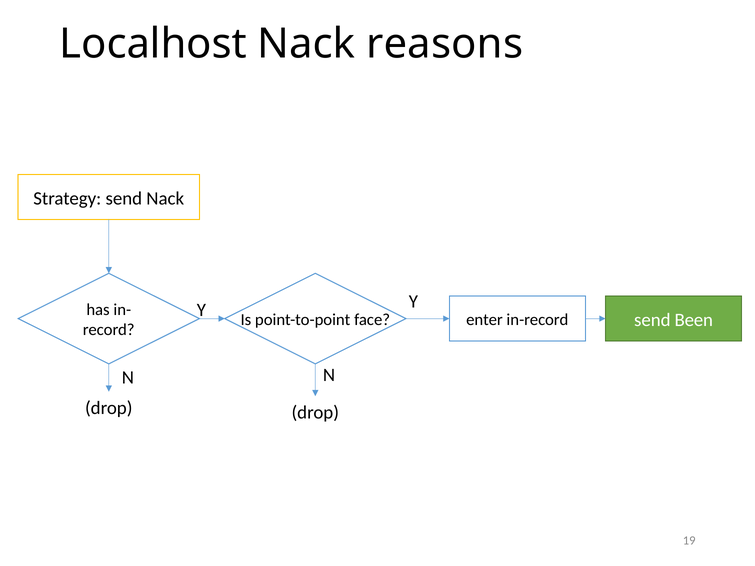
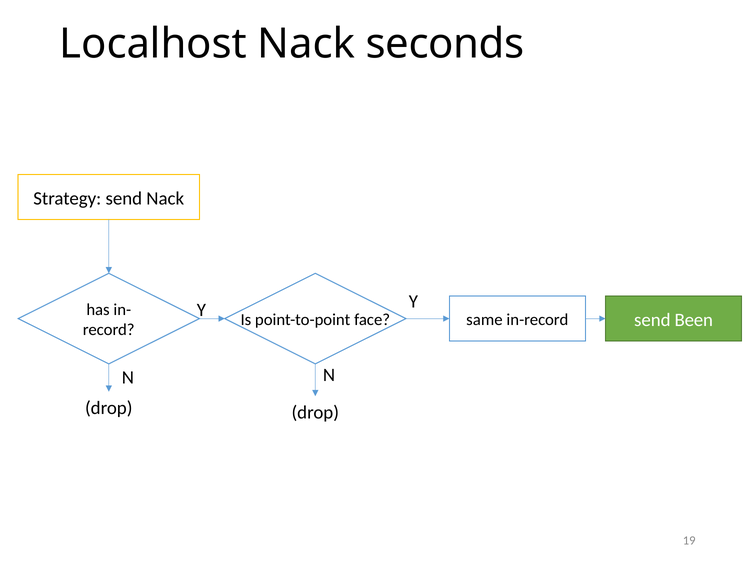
reasons: reasons -> seconds
enter: enter -> same
